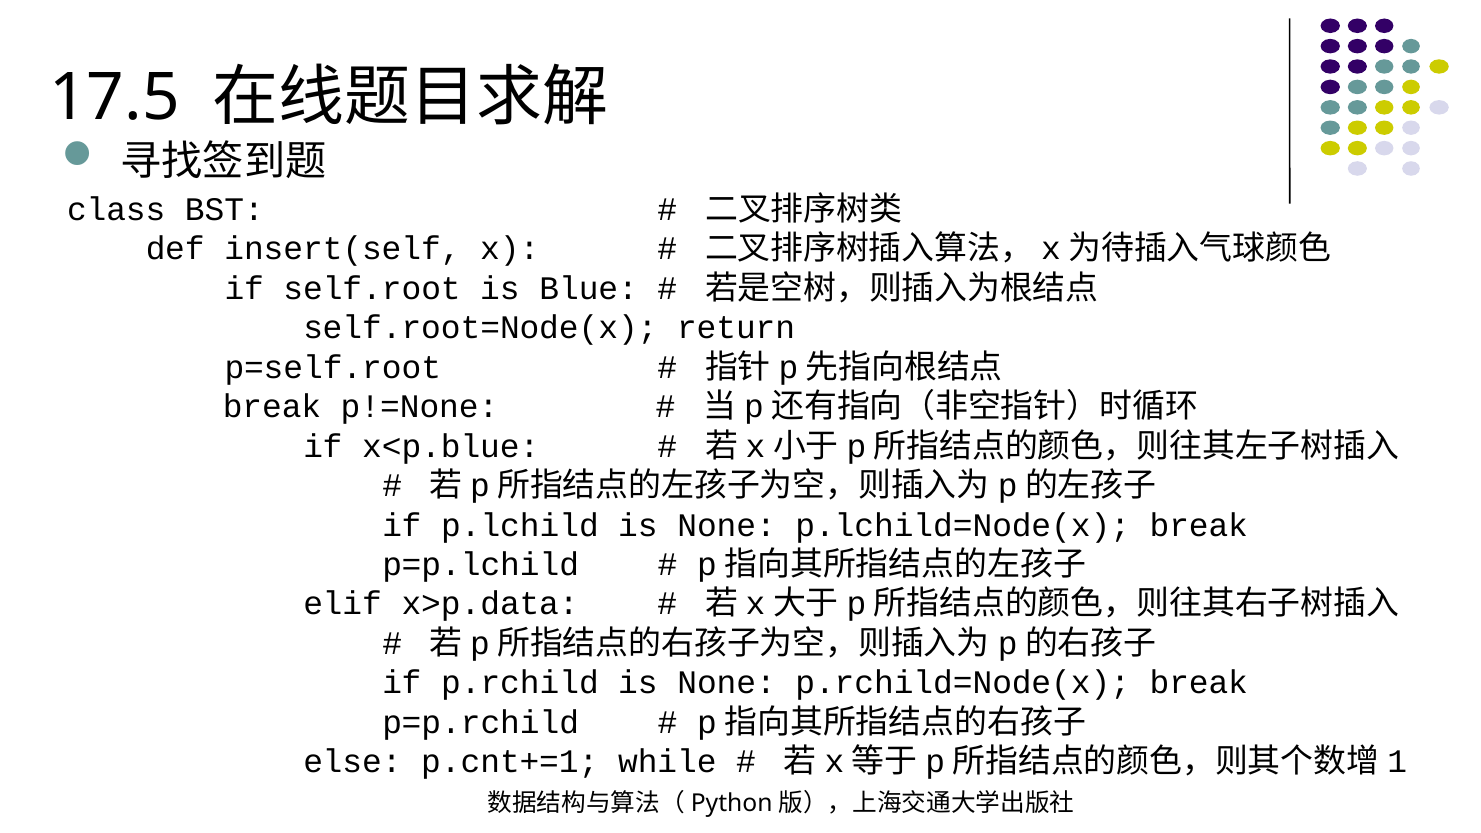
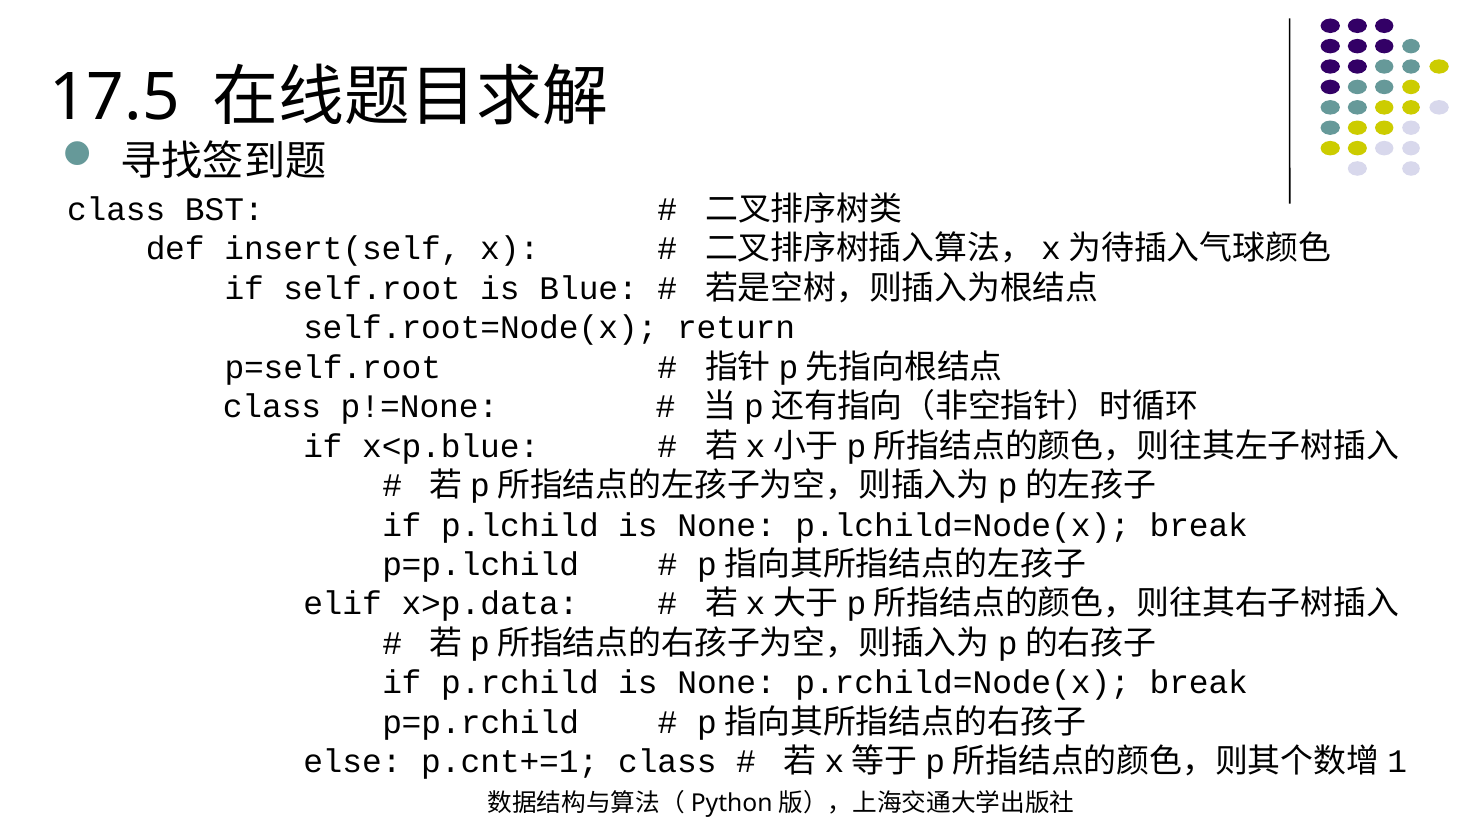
break at (272, 407): break -> class
p.cnt+=1 while: while -> class
